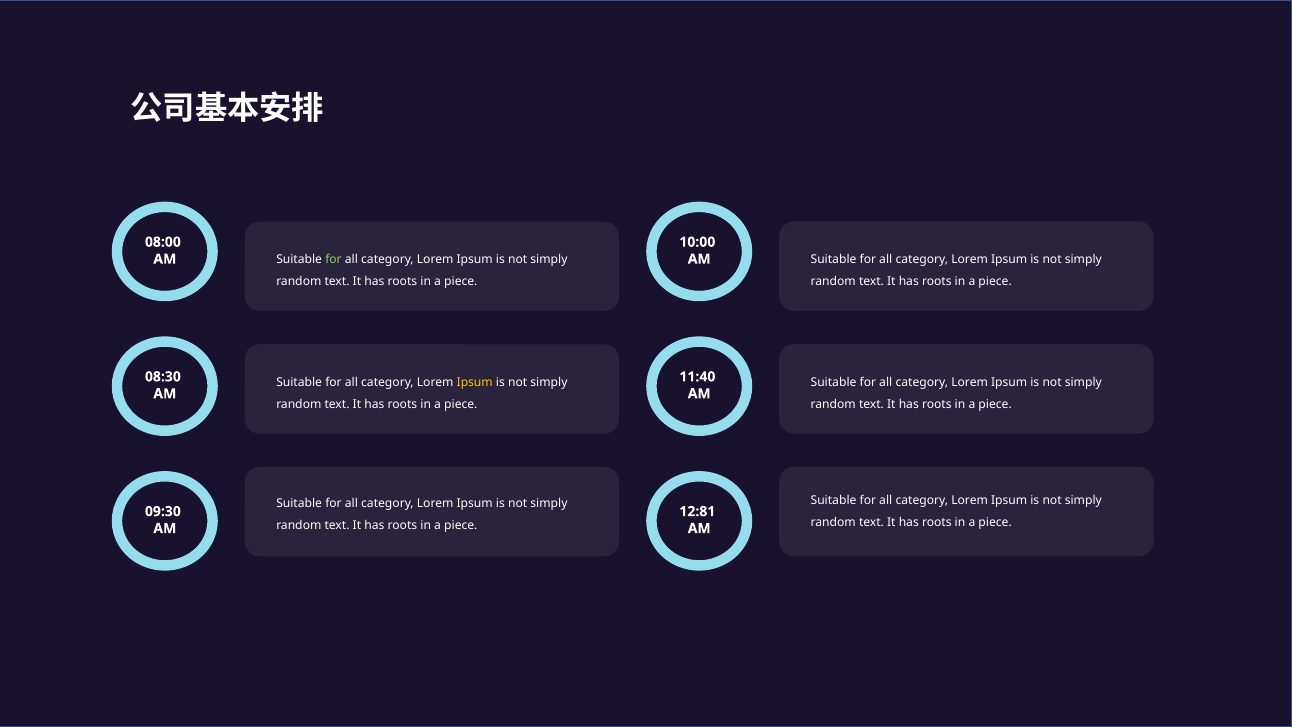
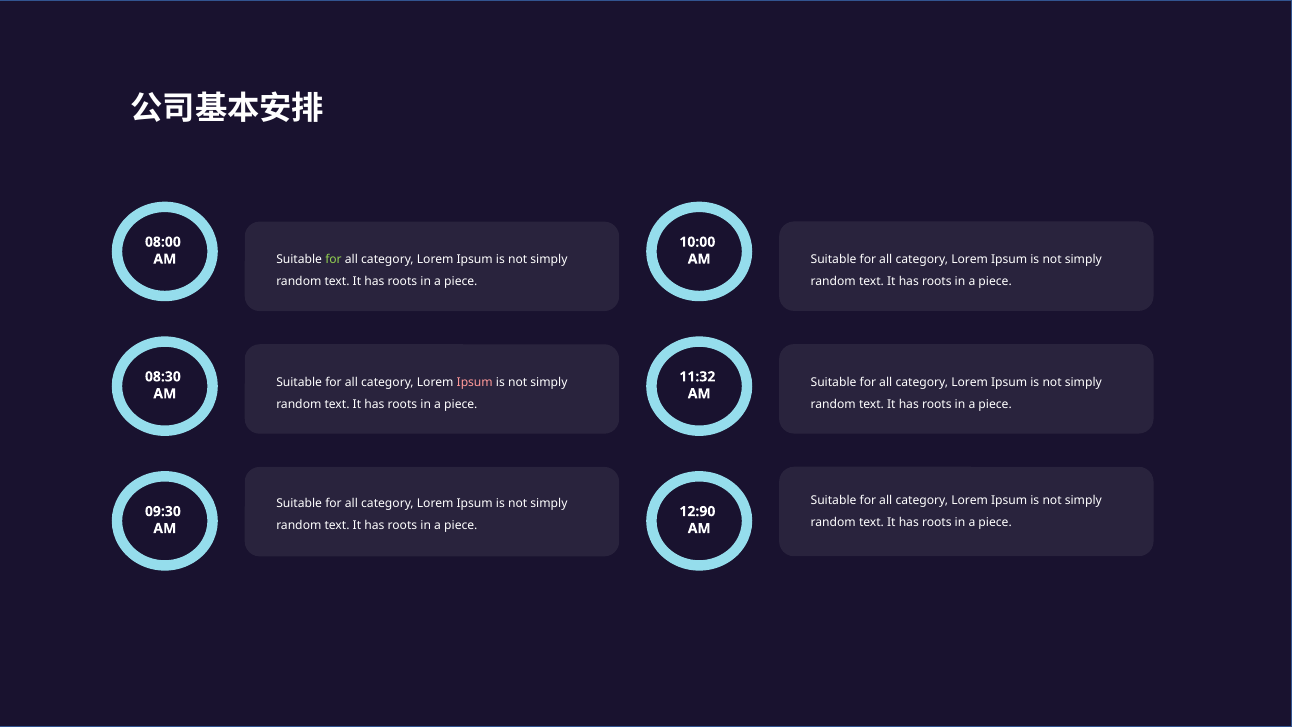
11:40: 11:40 -> 11:32
Ipsum at (475, 383) colour: yellow -> pink
12:81: 12:81 -> 12:90
